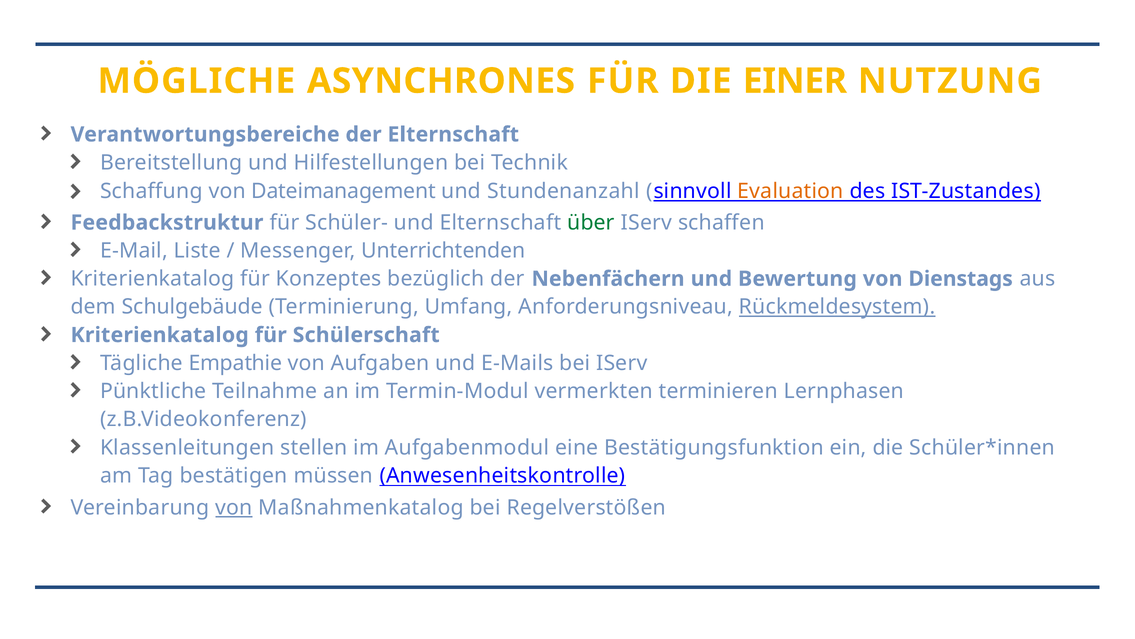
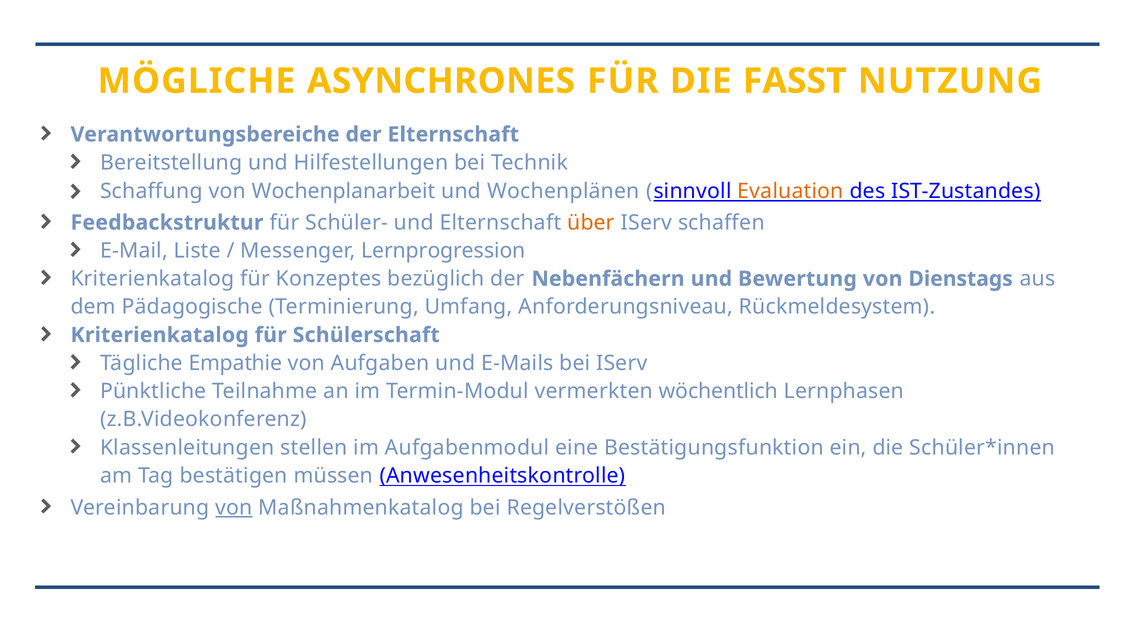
EINER: EINER -> FASST
Dateimanagement: Dateimanagement -> Wochenplanarbeit
Stundenanzahl: Stundenanzahl -> Wochenplänen
über colour: green -> orange
Unterrichtenden: Unterrichtenden -> Lernprogression
Schulgebäude: Schulgebäude -> Pädagogische
Rückmeldesystem underline: present -> none
terminieren: terminieren -> wöchentlich
